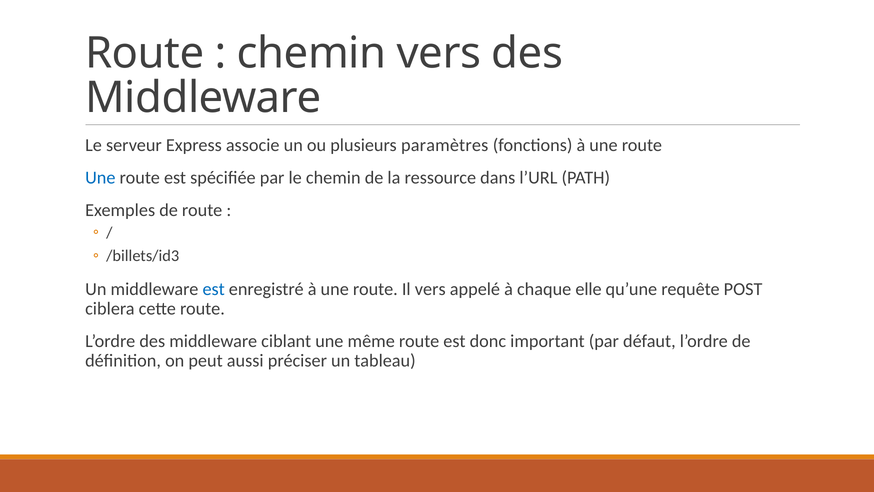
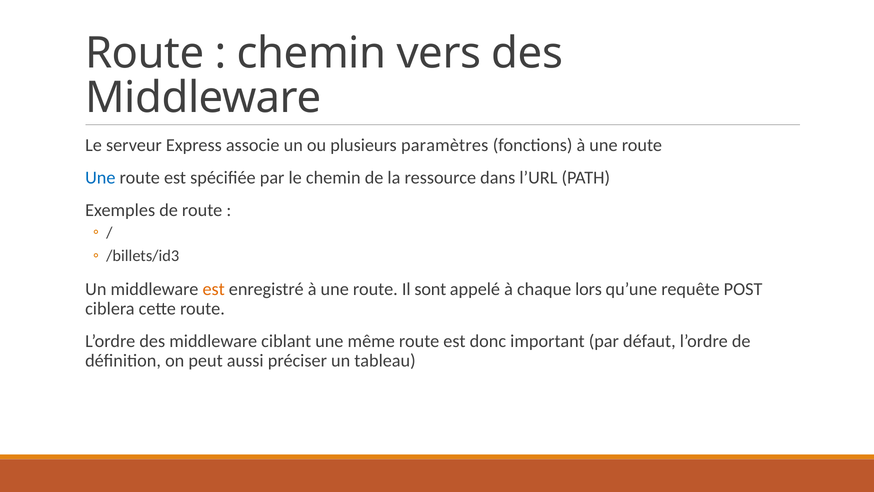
est at (214, 289) colour: blue -> orange
Il vers: vers -> sont
elle: elle -> lors
